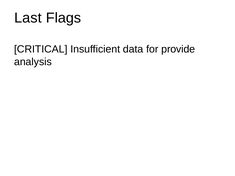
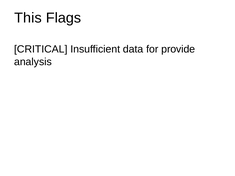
Last: Last -> This
